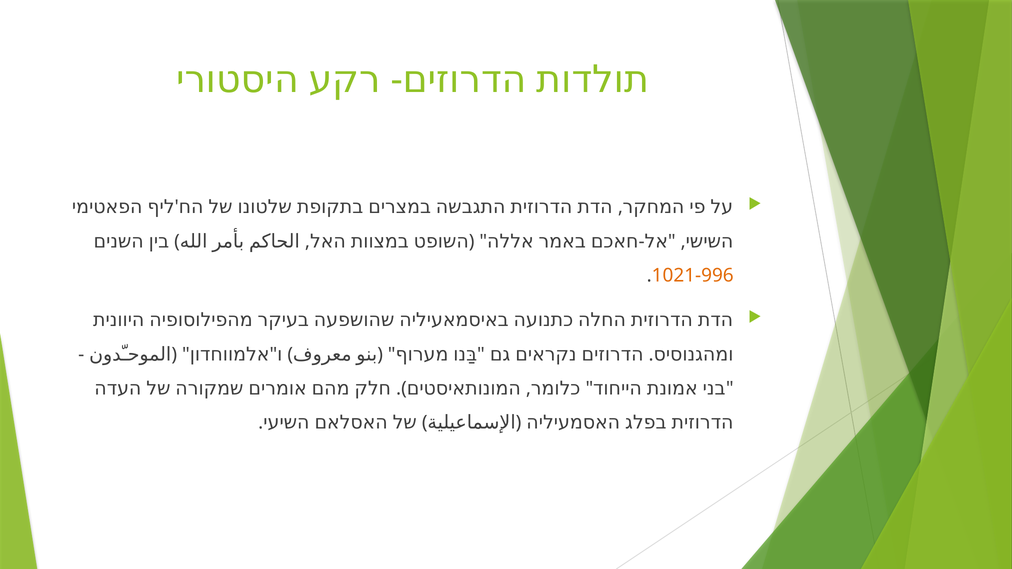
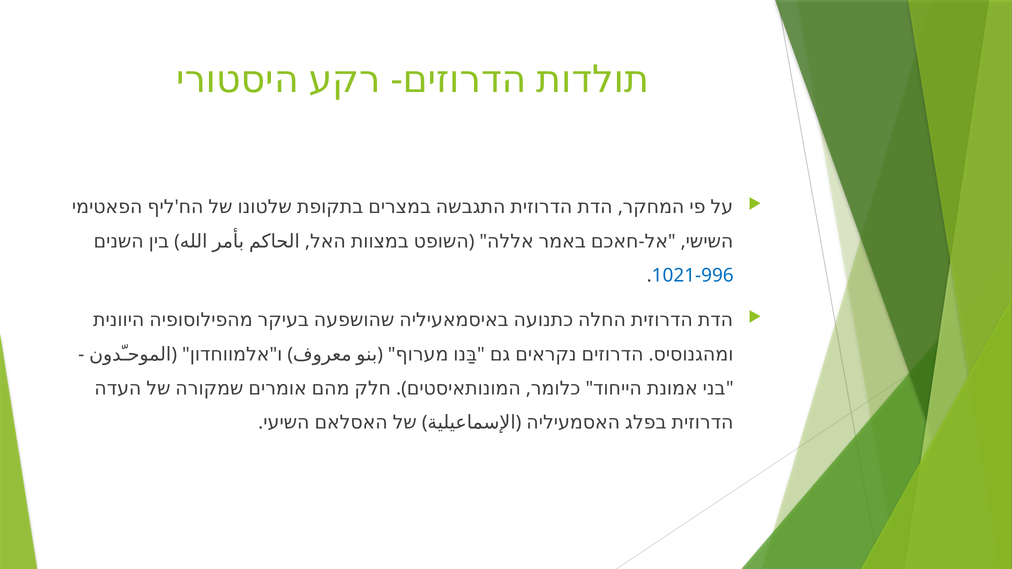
1021-996 colour: orange -> blue
